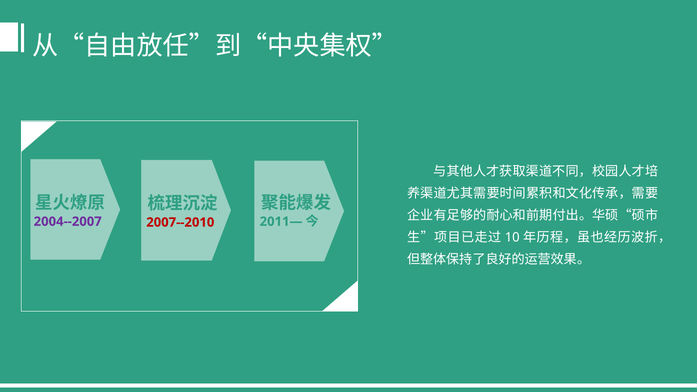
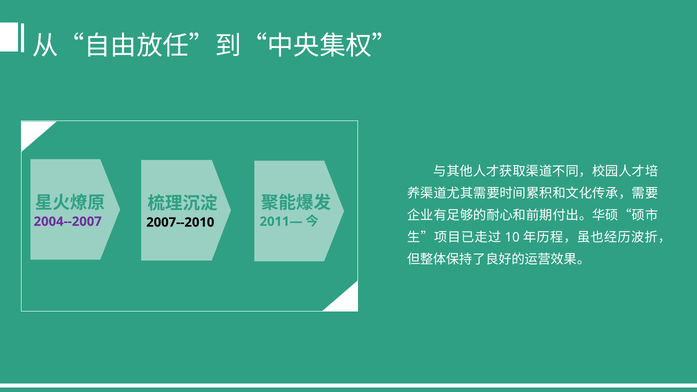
2007--2010 colour: red -> black
